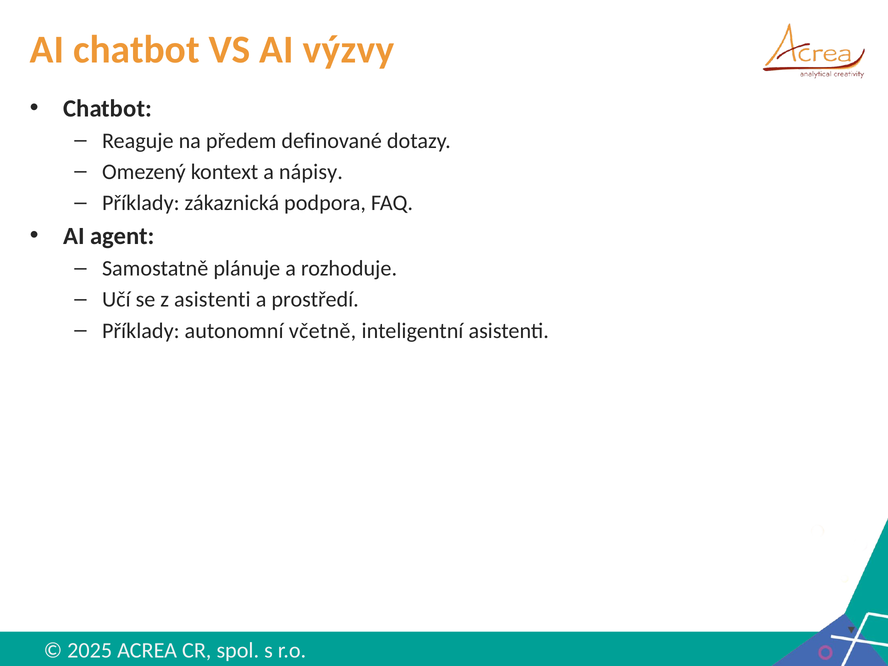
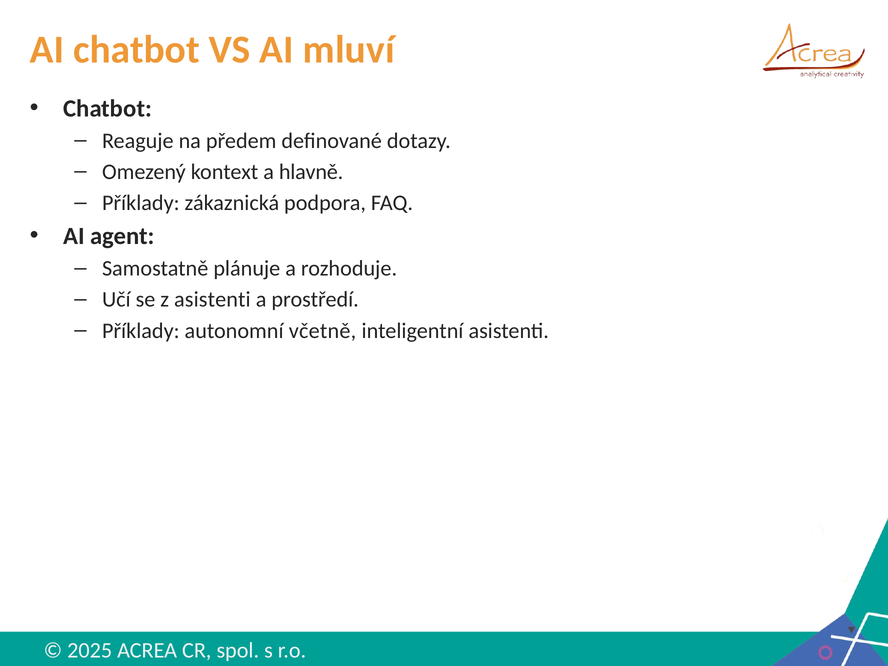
výzvy: výzvy -> mluví
nápisy: nápisy -> hlavně
